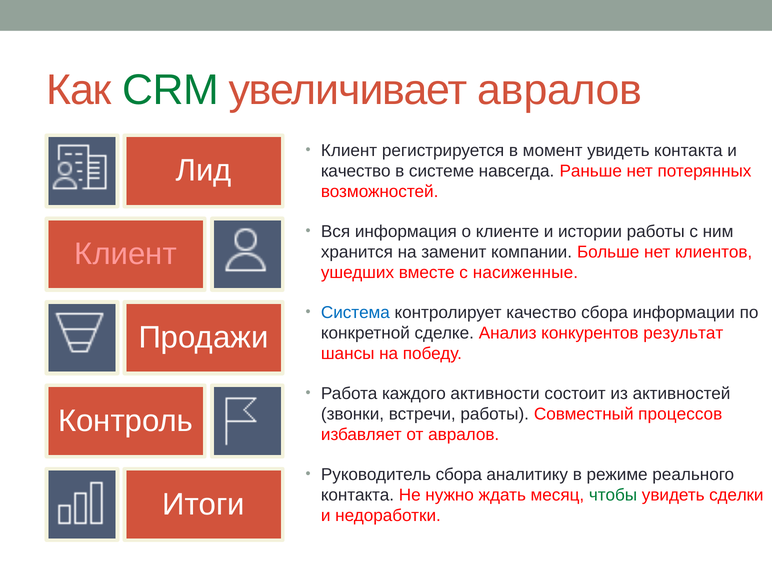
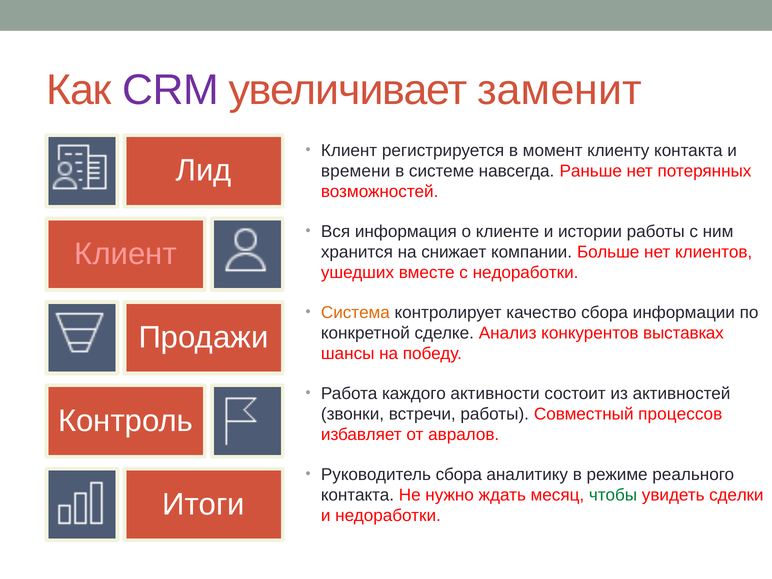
CRM colour: green -> purple
увеличивает авралов: авралов -> заменит
момент увидеть: увидеть -> клиенту
качество at (356, 171): качество -> времени
заменит: заменит -> снижает
с насиженные: насиженные -> недоработки
Система colour: blue -> orange
результат: результат -> выставках
